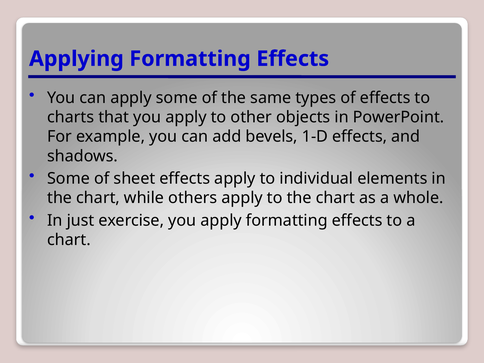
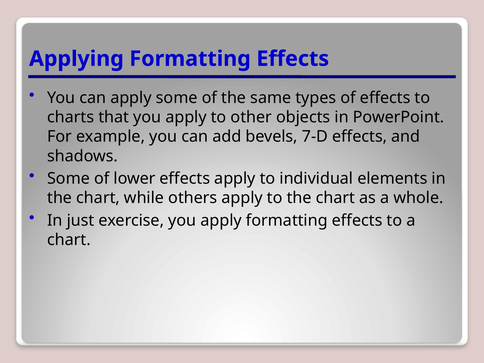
1-D: 1-D -> 7-D
sheet: sheet -> lower
